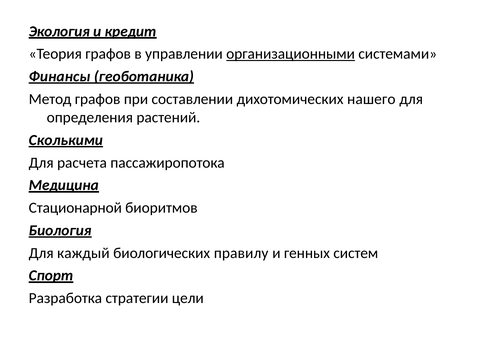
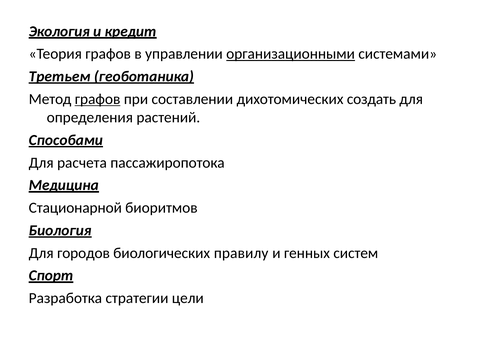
Финансы: Финансы -> Третьем
графов at (98, 99) underline: none -> present
нашего: нашего -> создать
Сколькими: Сколькими -> Способами
каждый: каждый -> городов
